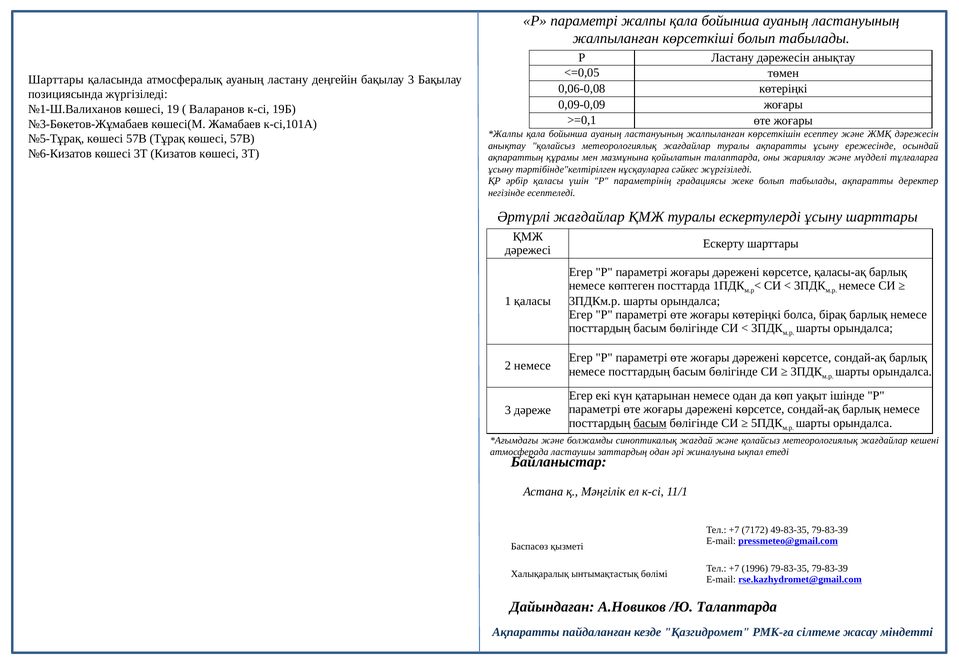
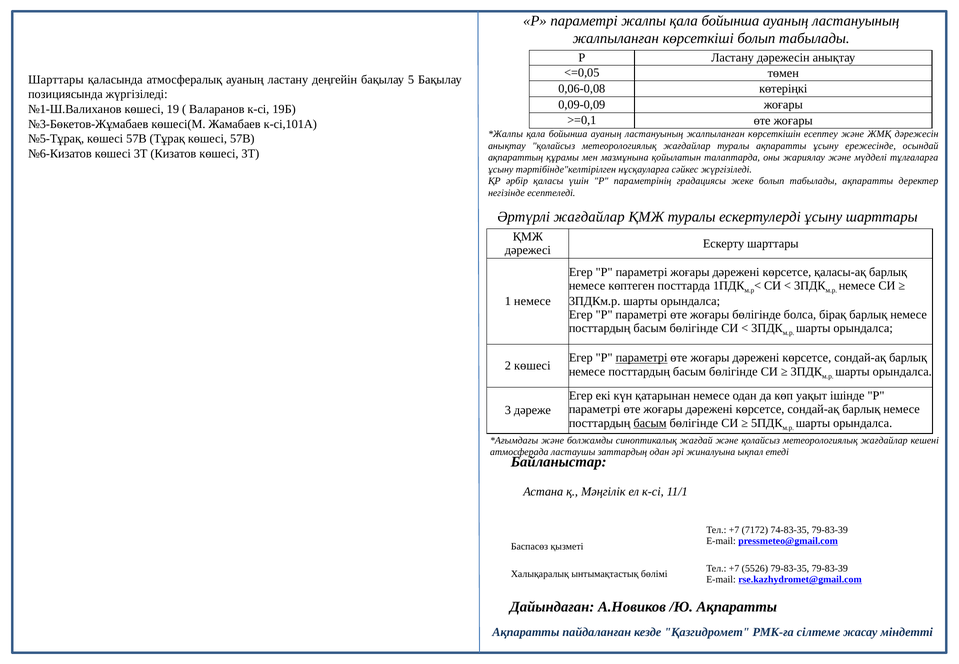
бақылау 3: 3 -> 5
1 қаласы: қаласы -> немесе
жоғары көтеріңкі: көтеріңкі -> бөлігінде
параметрі at (642, 358) underline: none -> present
2 немесе: немесе -> көшесі
49-83-35: 49-83-35 -> 74-83-35
1996: 1996 -> 5526
/Ю Талаптарда: Талаптарда -> Ақпаратты
